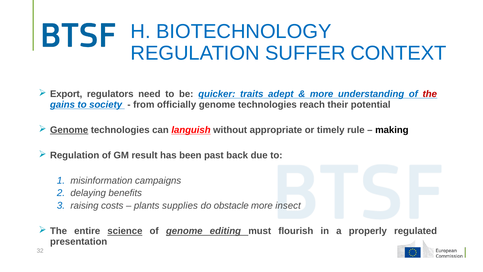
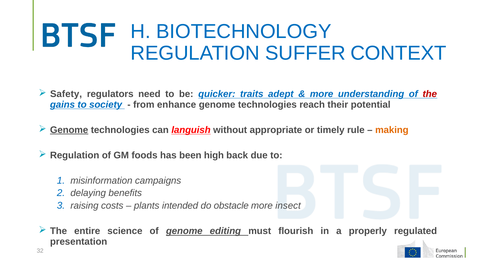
Export: Export -> Safety
officially: officially -> enhance
making colour: black -> orange
result: result -> foods
past: past -> high
supplies: supplies -> intended
science underline: present -> none
